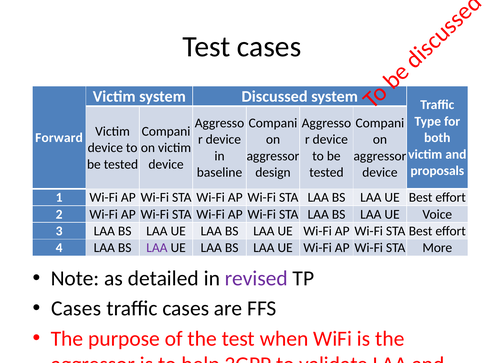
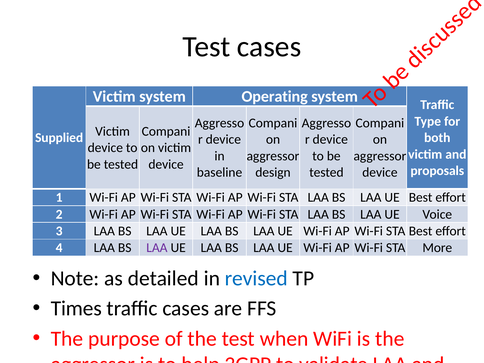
Discussed: Discussed -> Operating
Forward: Forward -> Supplied
revised colour: purple -> blue
Cases at (76, 308): Cases -> Times
